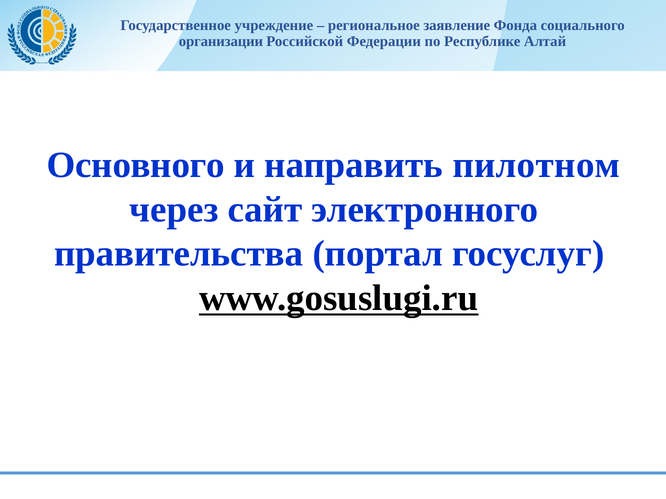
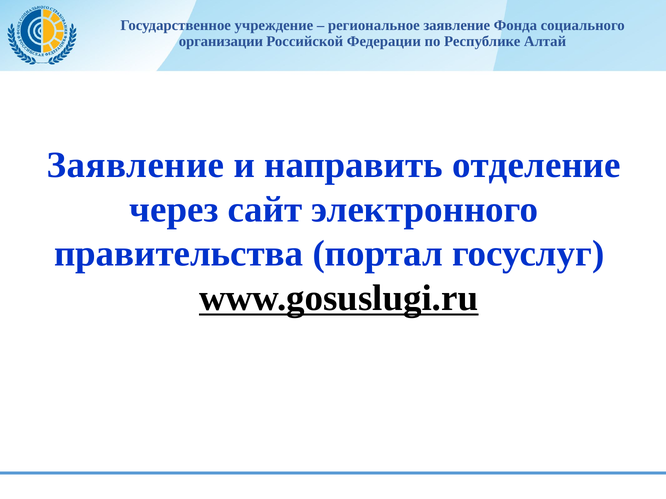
Основного at (136, 165): Основного -> Заявление
пилотном: пилотном -> отделение
